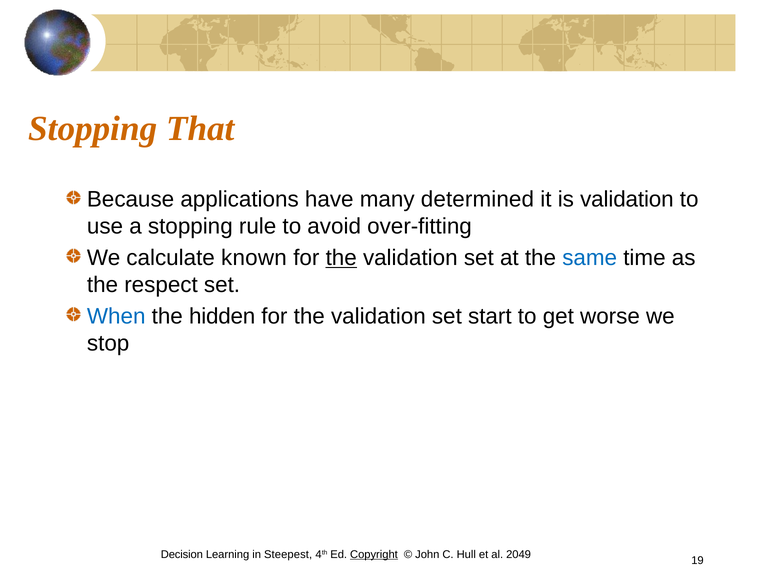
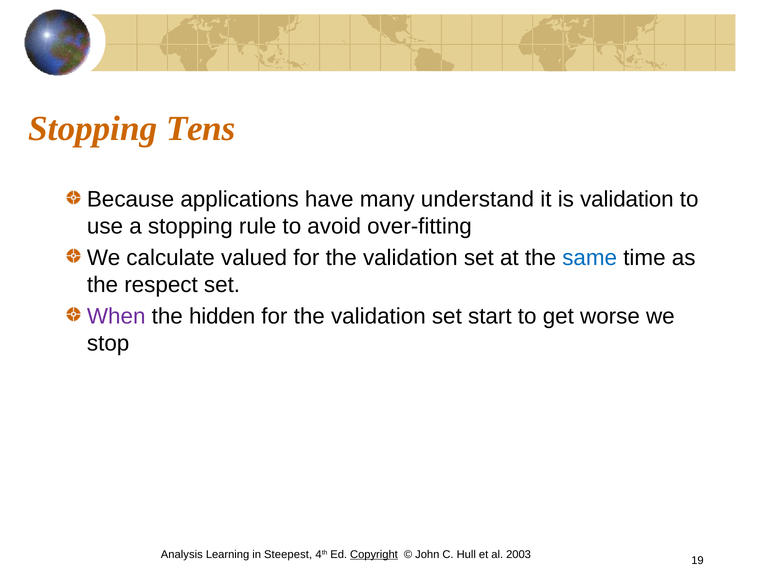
That: That -> Tens
determined: determined -> understand
known: known -> valued
the at (341, 258) underline: present -> none
When colour: blue -> purple
Decision: Decision -> Analysis
2049: 2049 -> 2003
